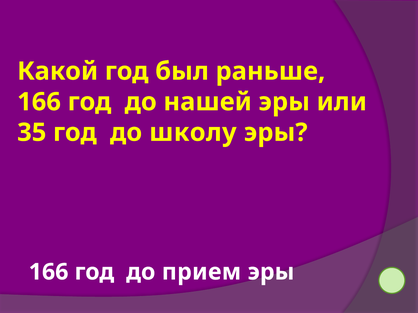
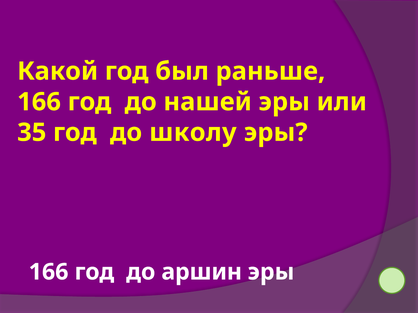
прием: прием -> аршин
